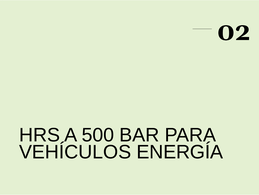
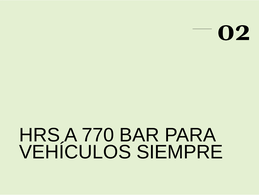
500: 500 -> 770
ENERGÍA: ENERGÍA -> SIEMPRE
